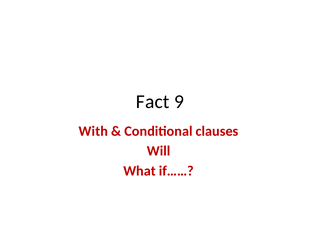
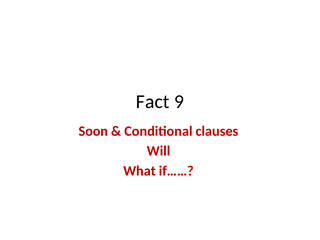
With: With -> Soon
